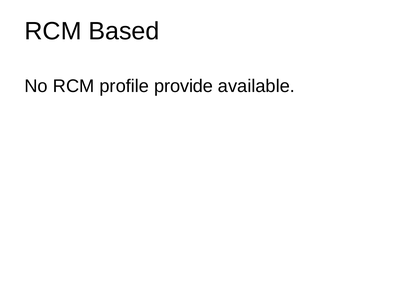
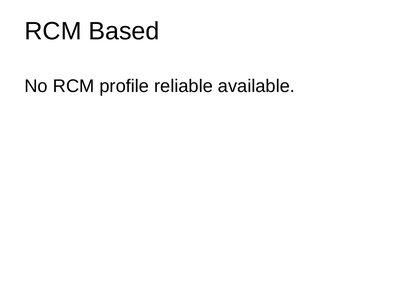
provide: provide -> reliable
